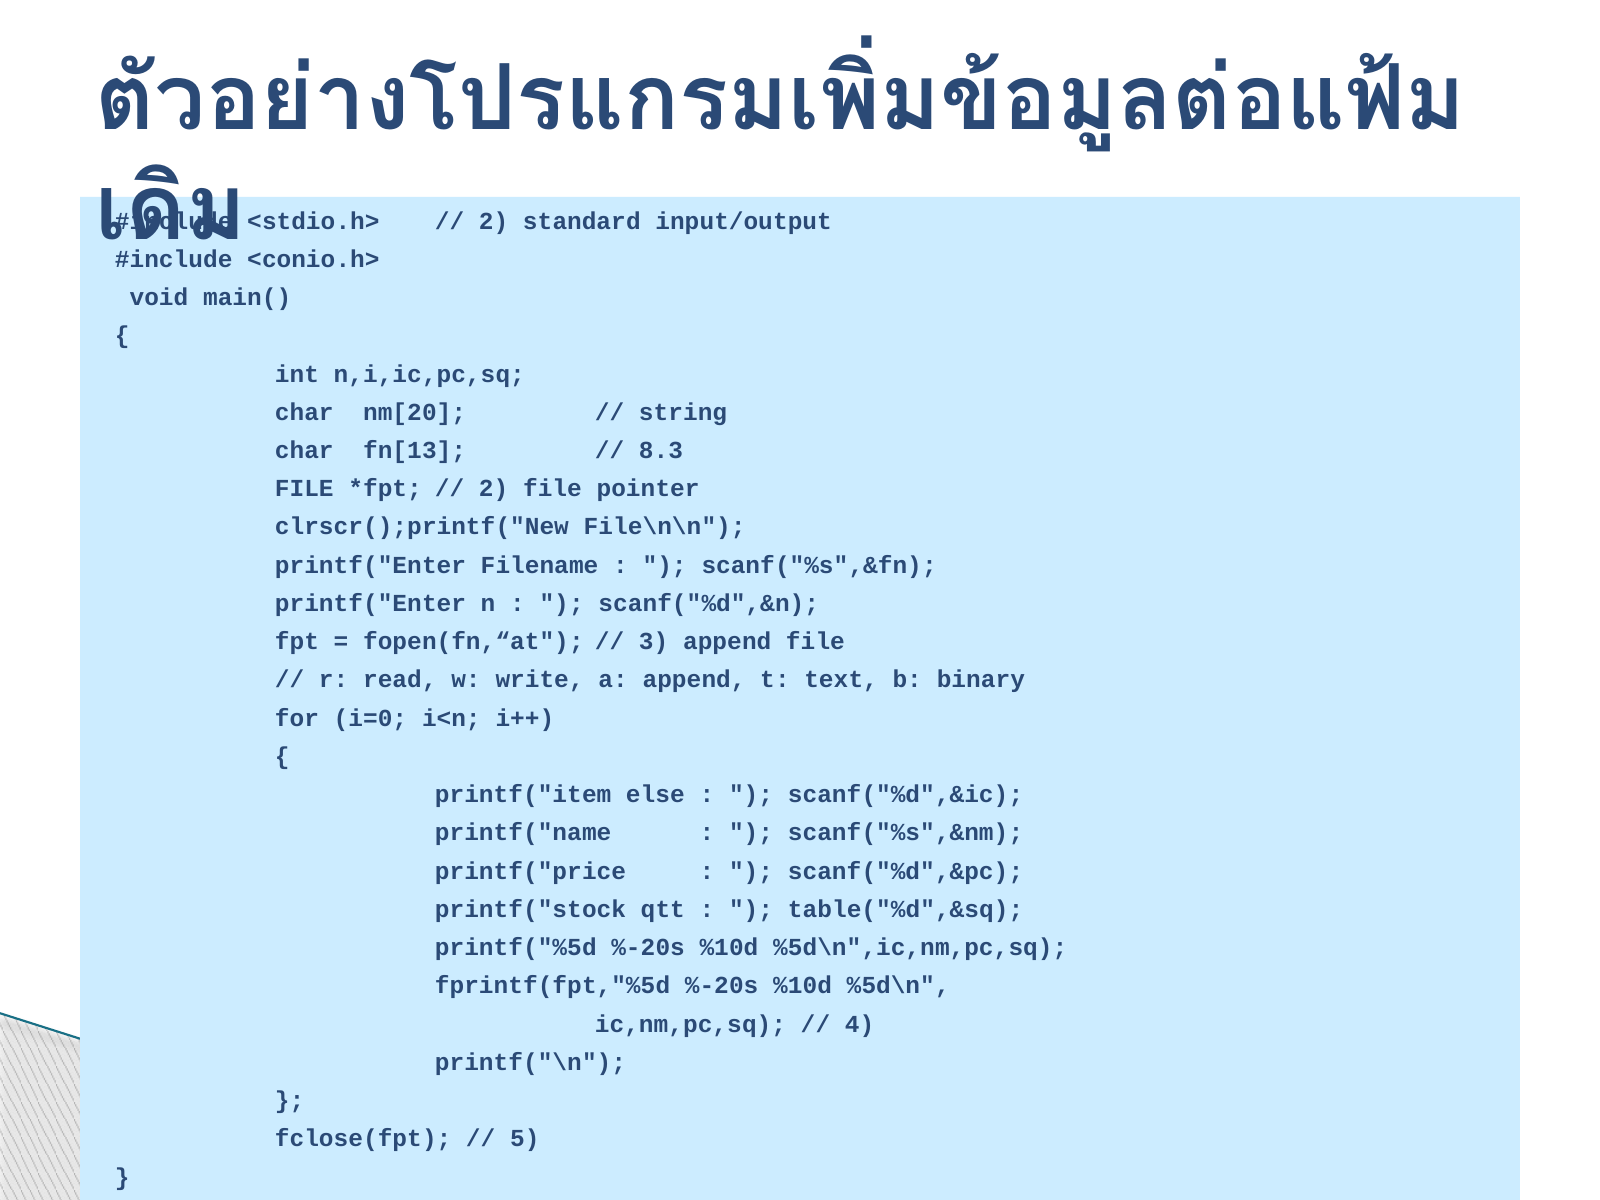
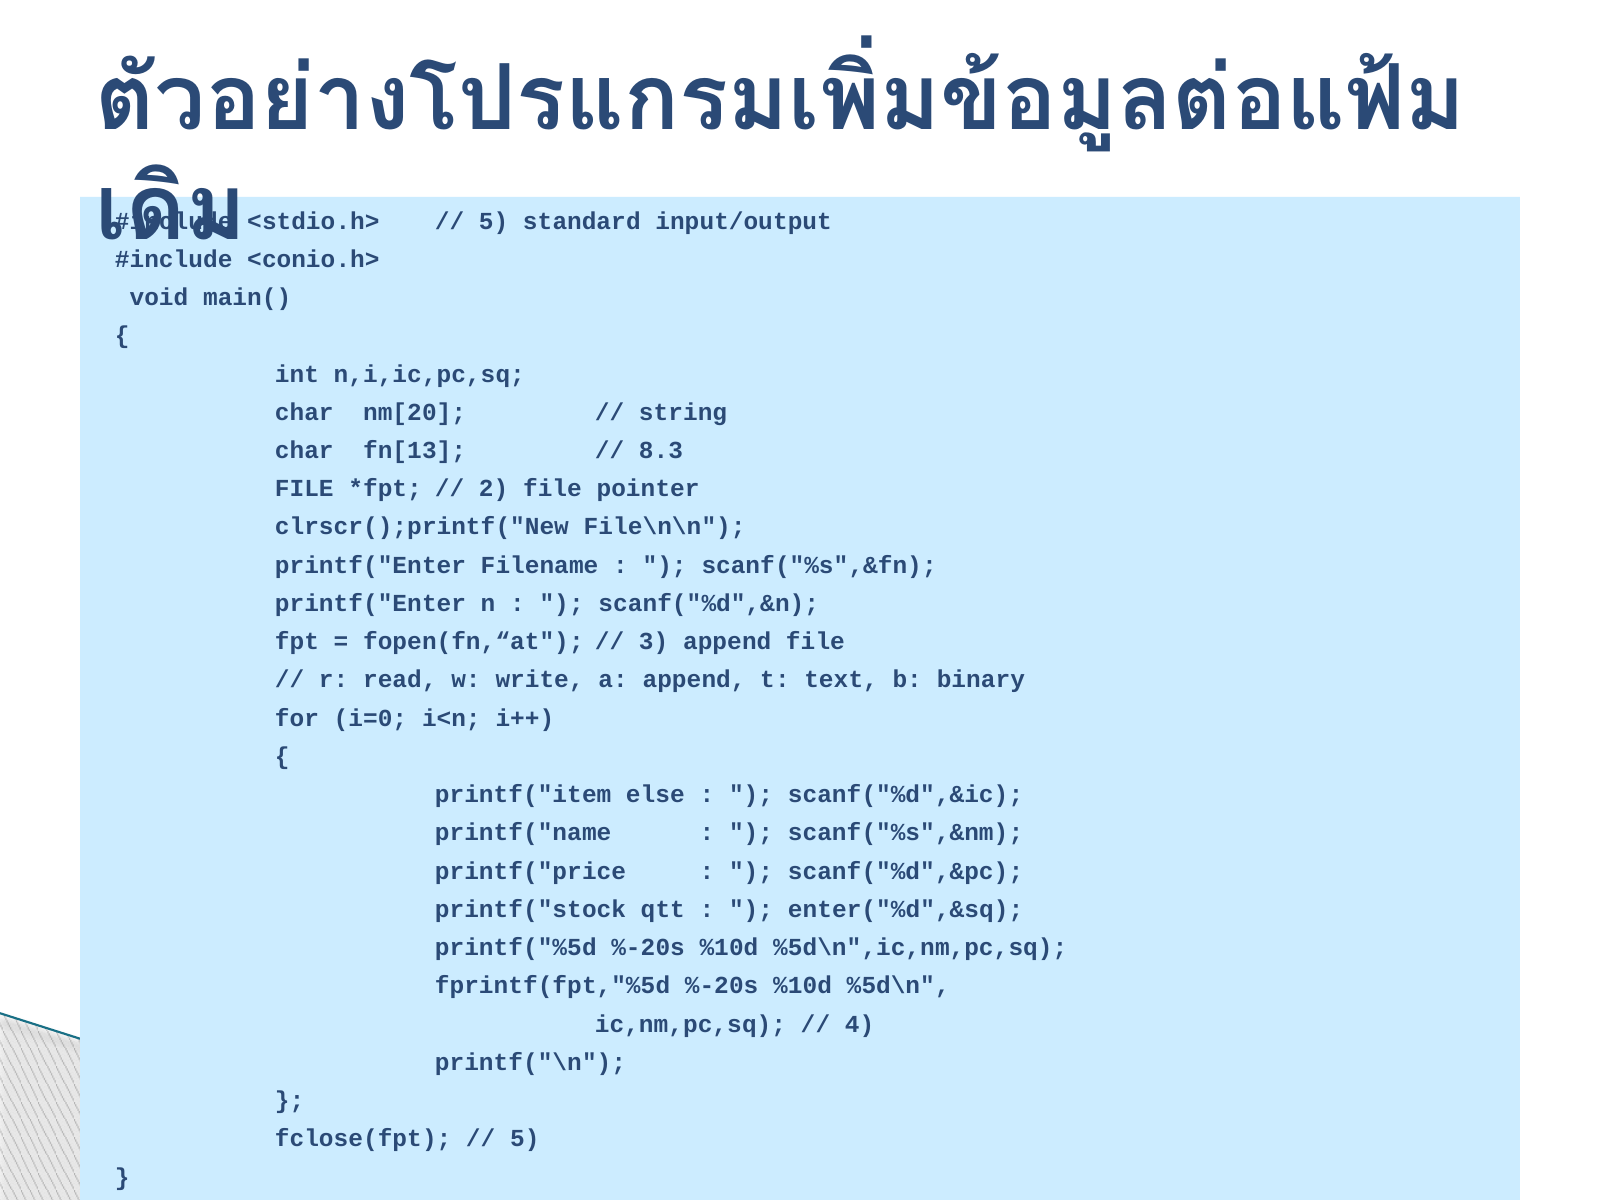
2 at (494, 221): 2 -> 5
table("%d",&sq: table("%d",&sq -> enter("%d",&sq
